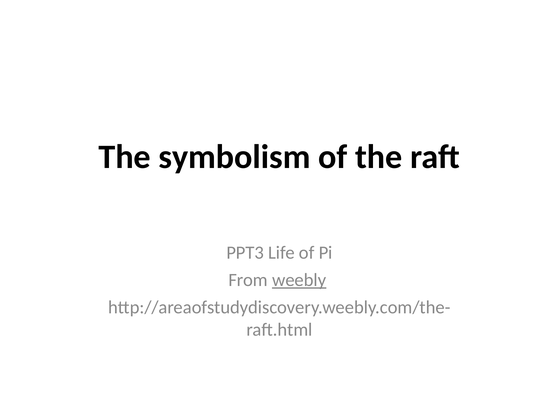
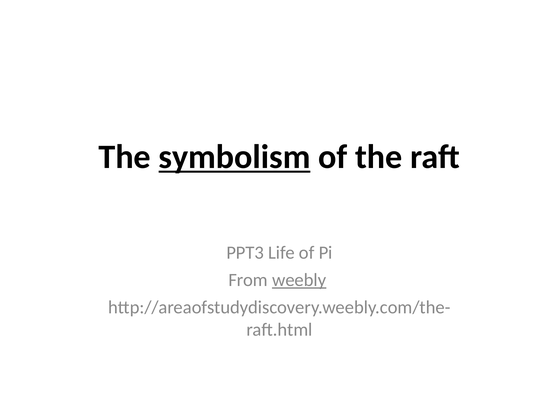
symbolism underline: none -> present
